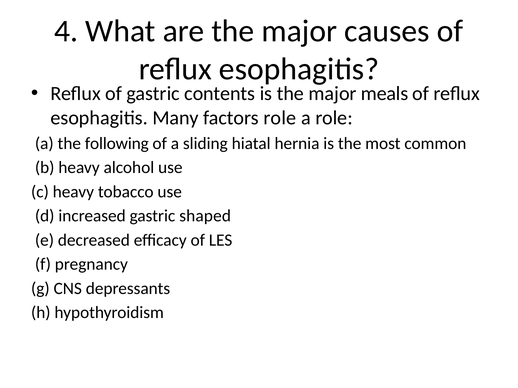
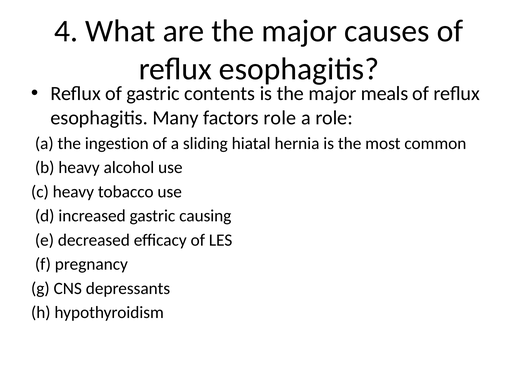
following: following -> ingestion
shaped: shaped -> causing
